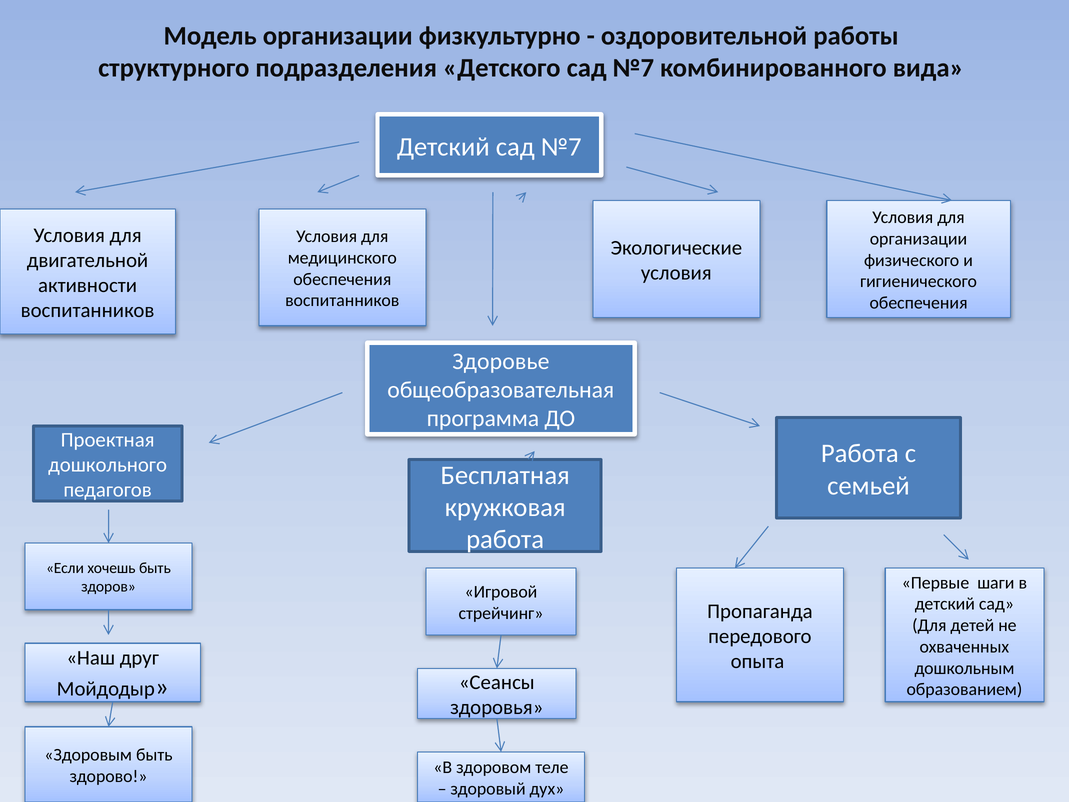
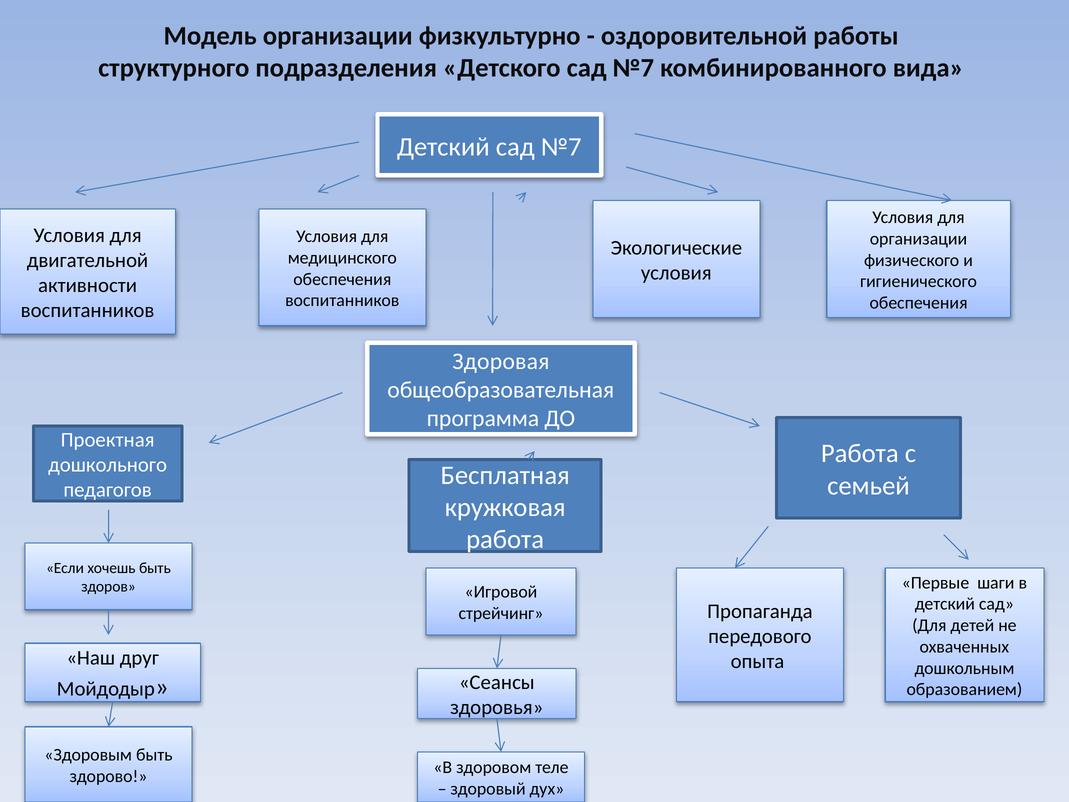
Здоровье: Здоровье -> Здоровая
